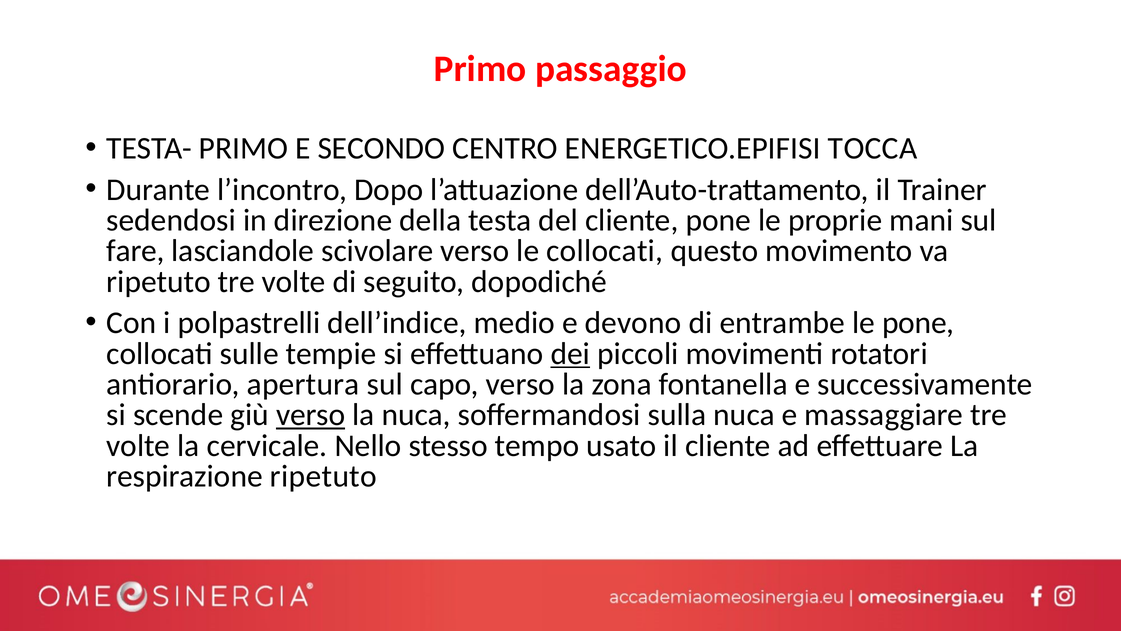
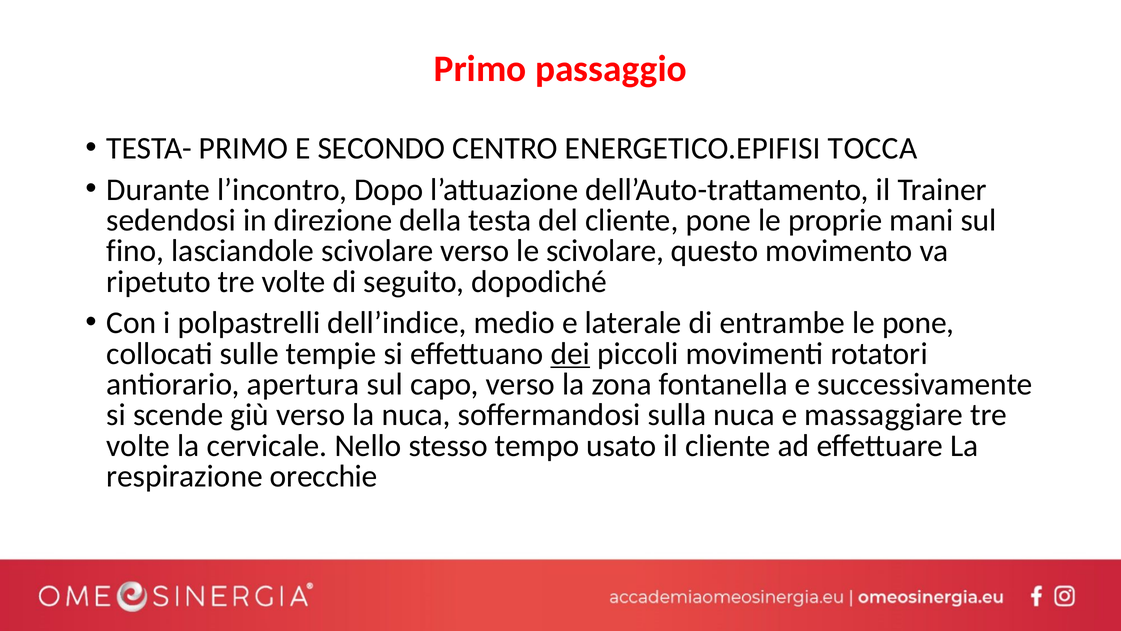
fare: fare -> fino
le collocati: collocati -> scivolare
devono: devono -> laterale
verso at (311, 415) underline: present -> none
respirazione ripetuto: ripetuto -> orecchie
